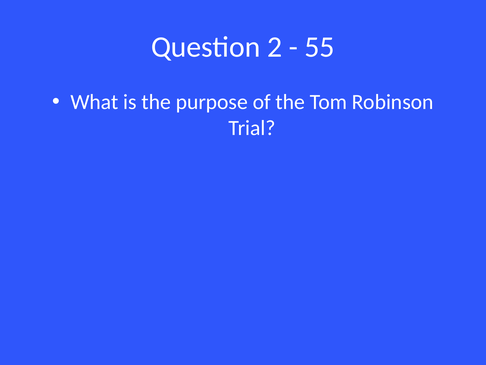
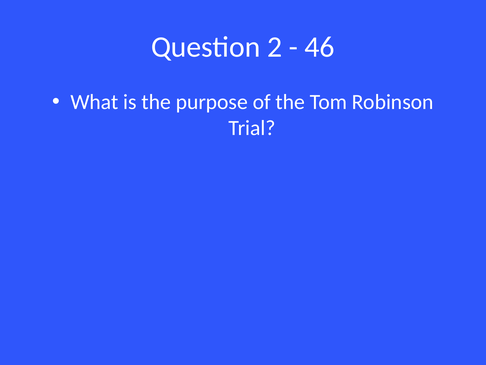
55: 55 -> 46
